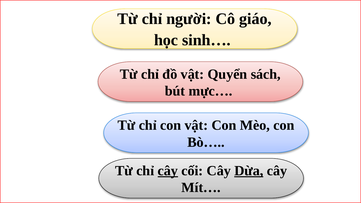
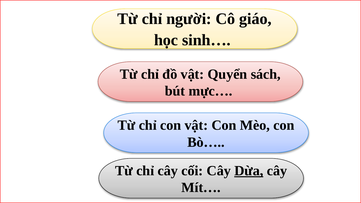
cây at (168, 171) underline: present -> none
